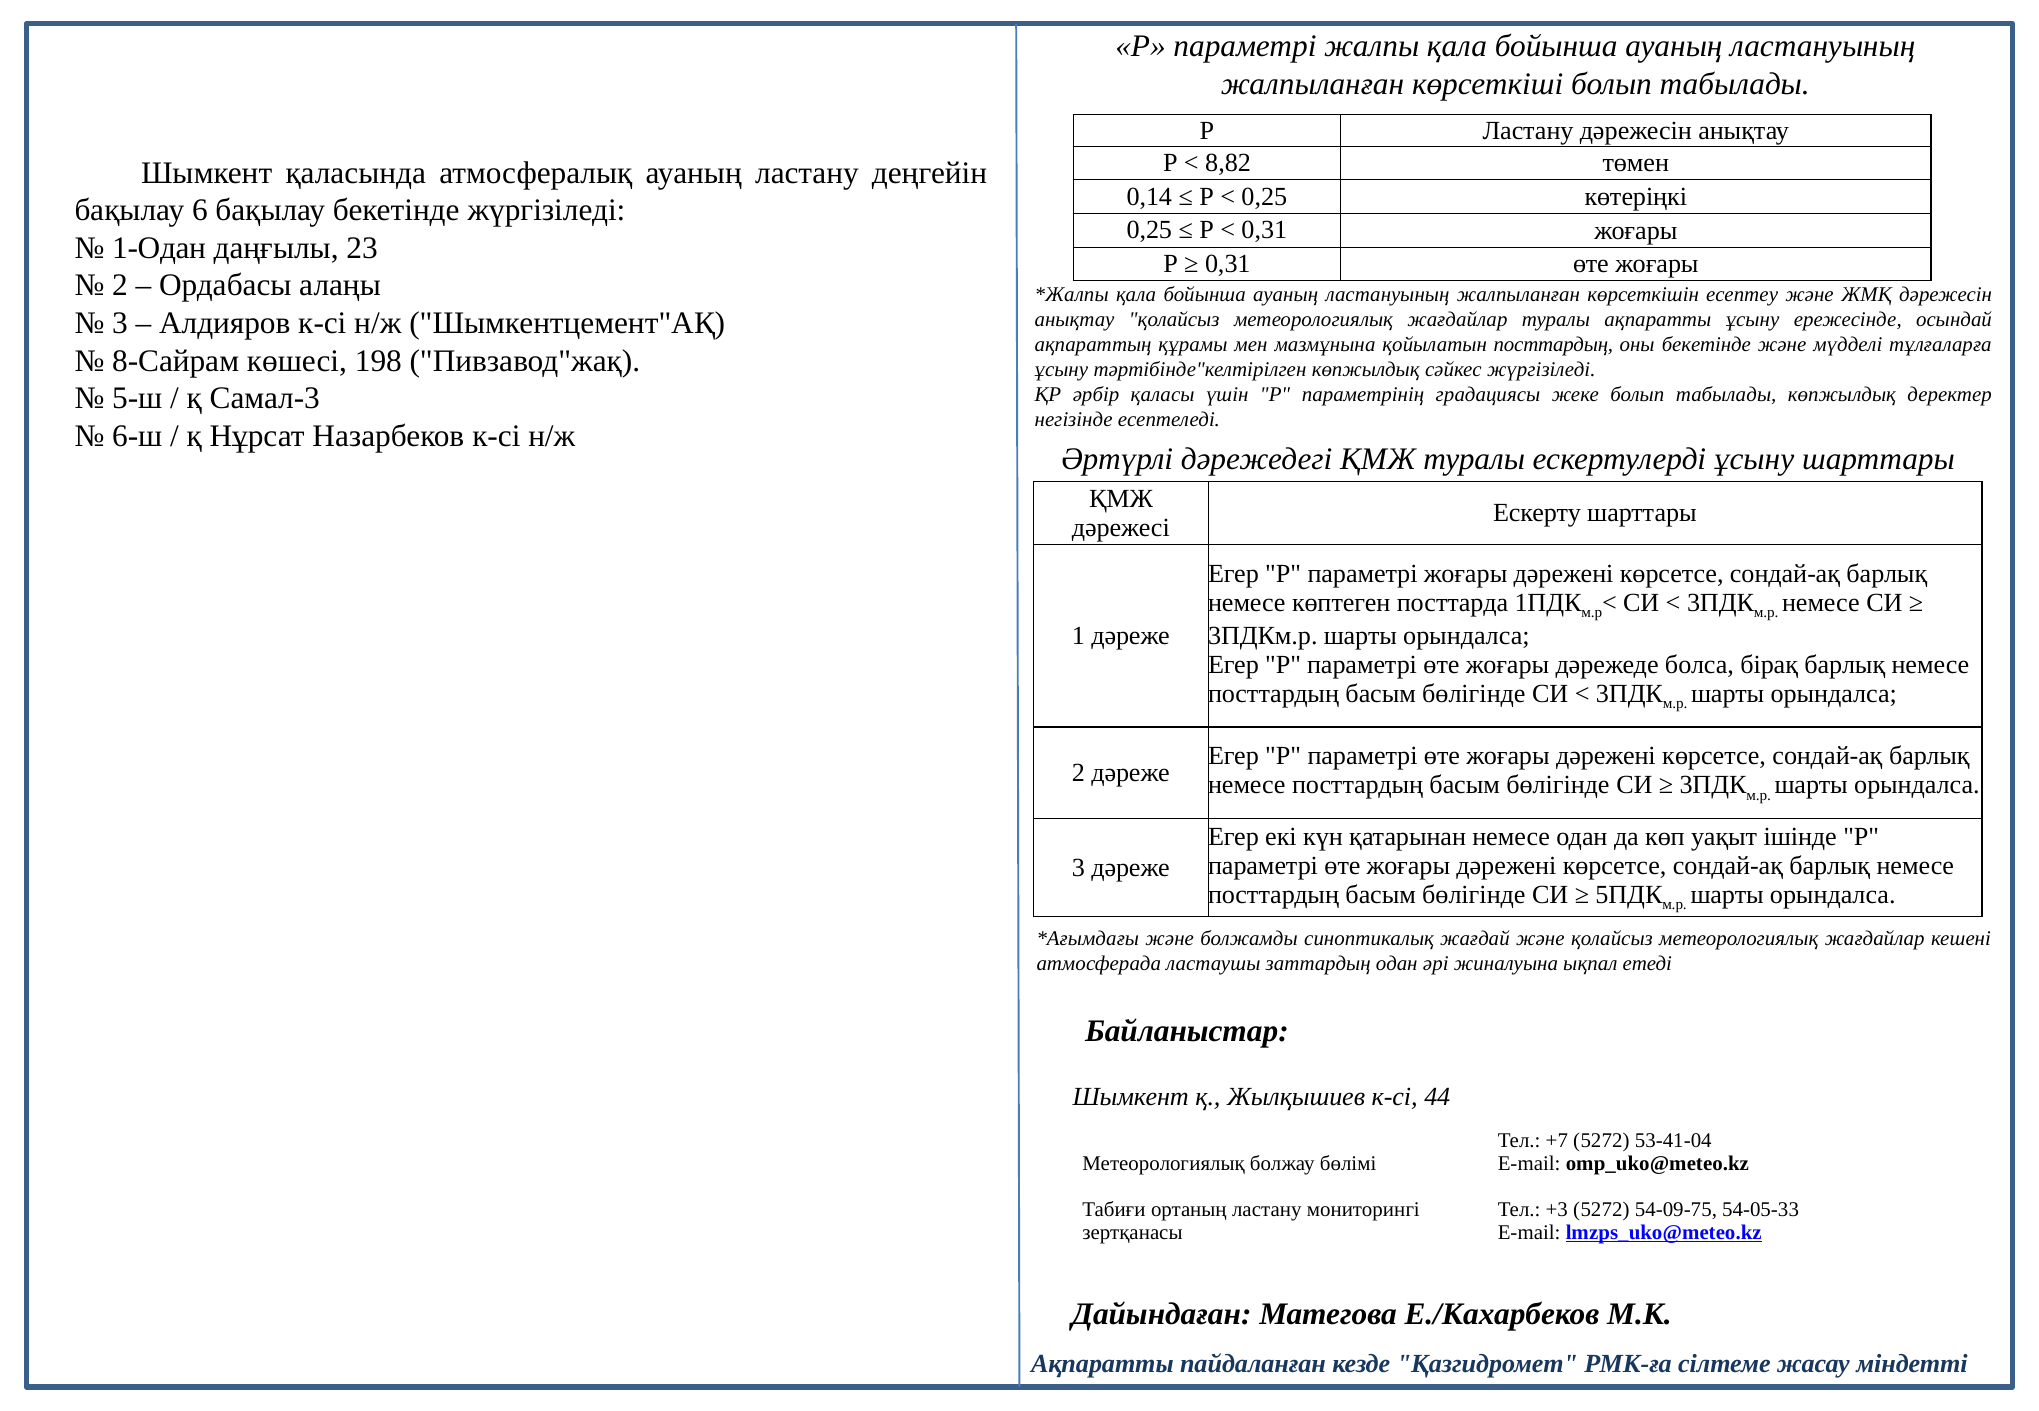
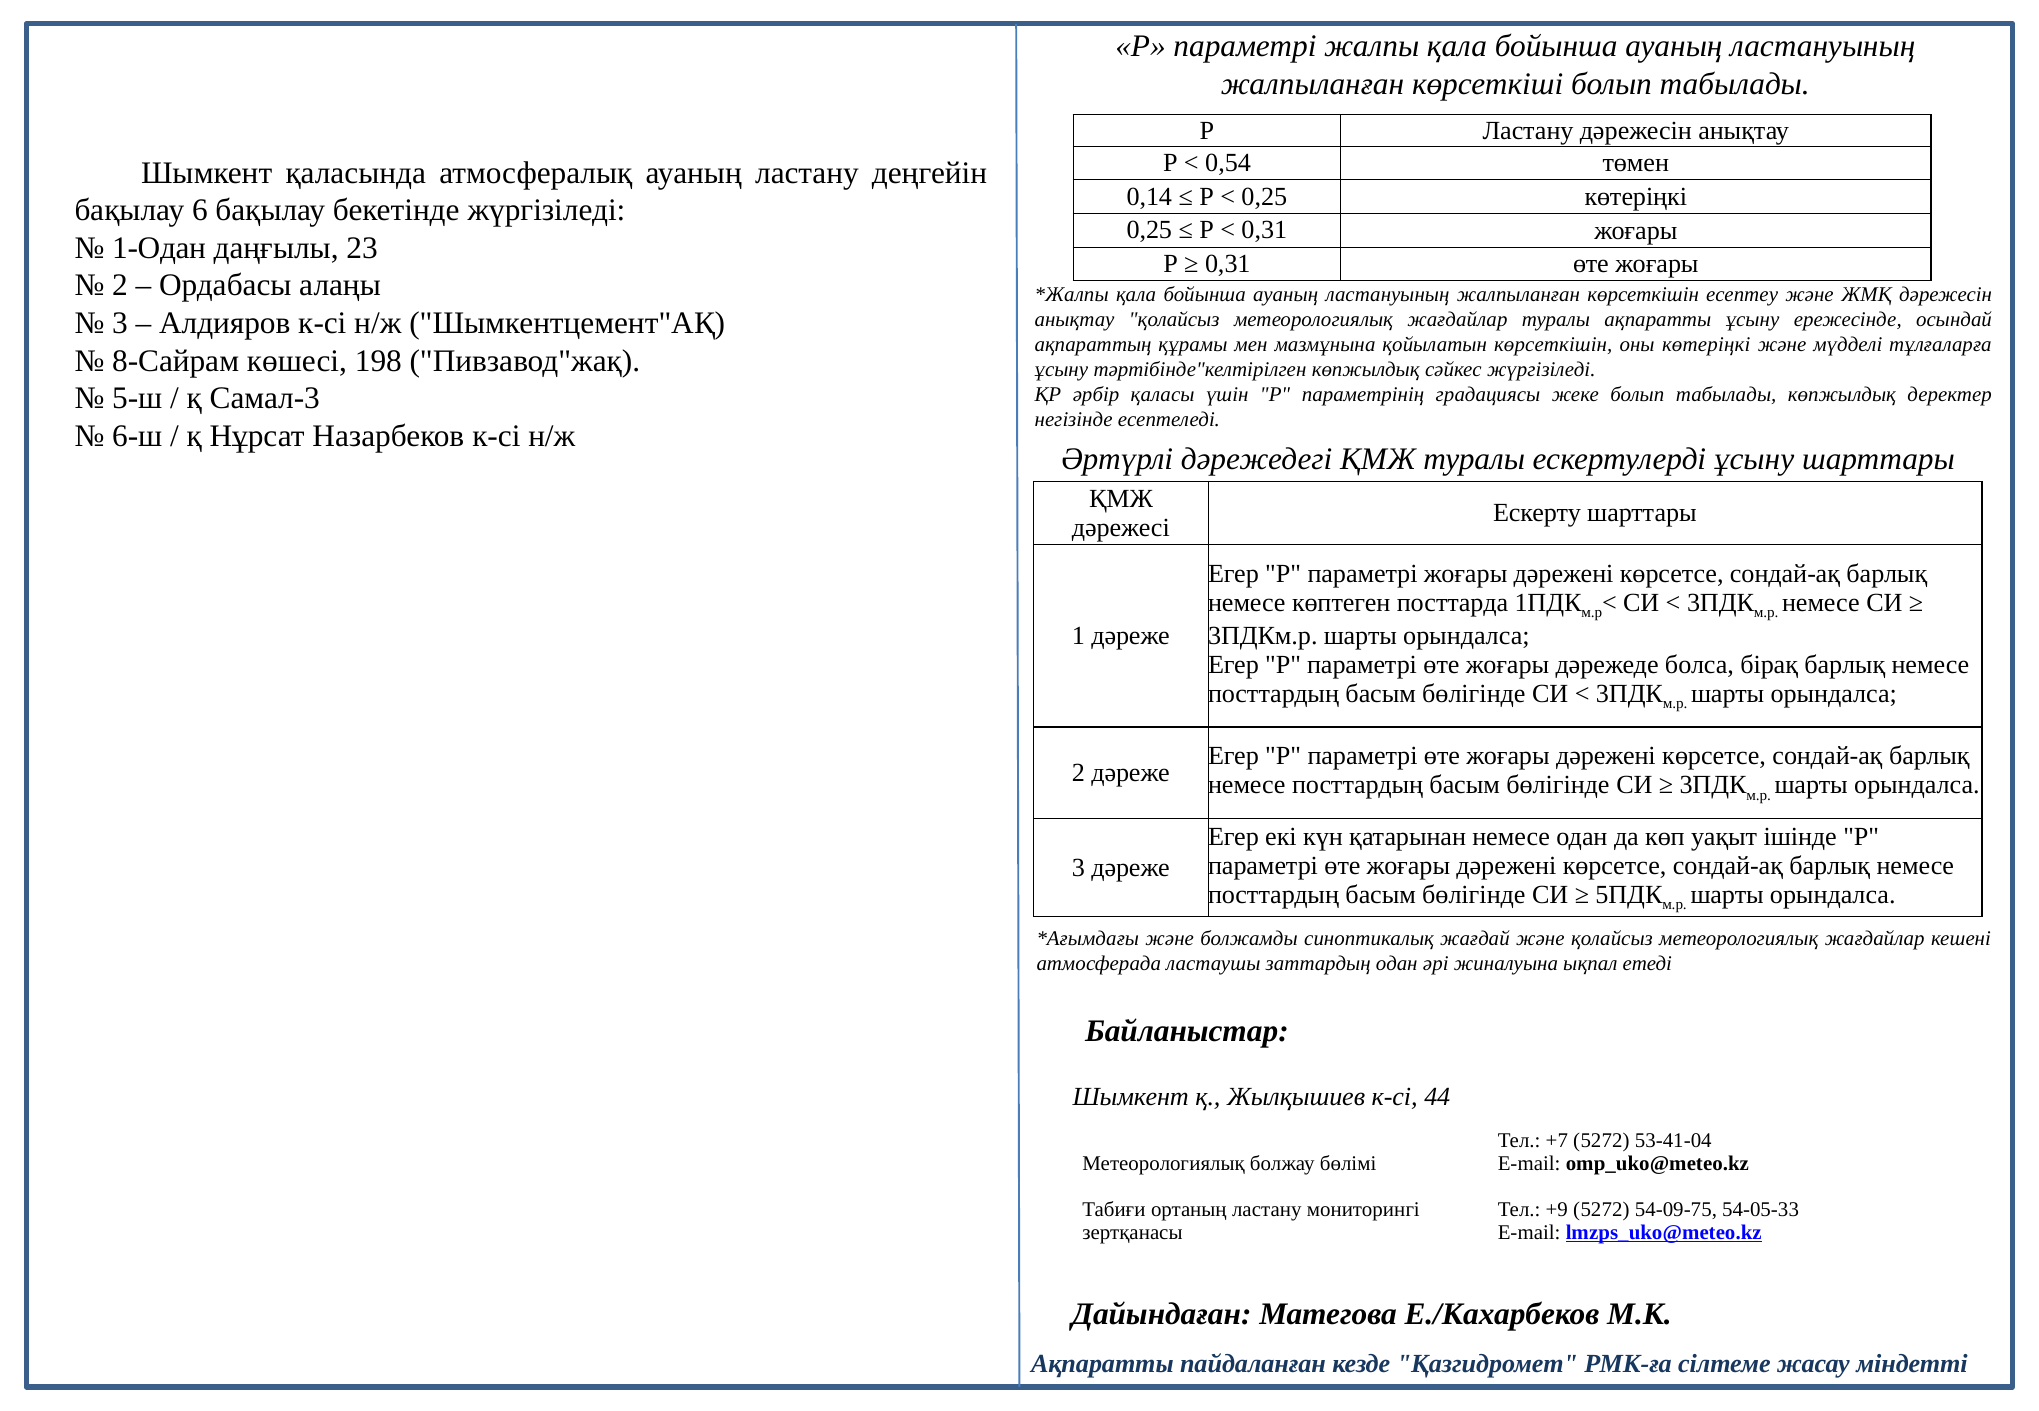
8,82: 8,82 -> 0,54
қойылатын посттардың: посттардың -> көрсеткішін
оны бекетінде: бекетінде -> көтеріңкі
+3: +3 -> +9
